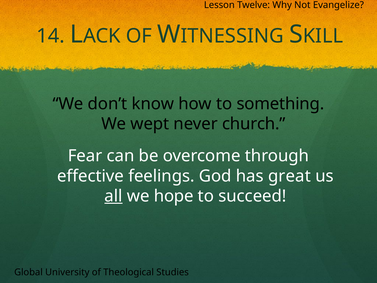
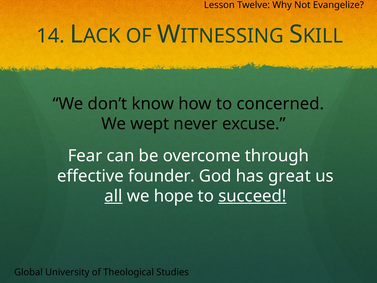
something: something -> concerned
church: church -> excuse
feelings: feelings -> founder
succeed underline: none -> present
